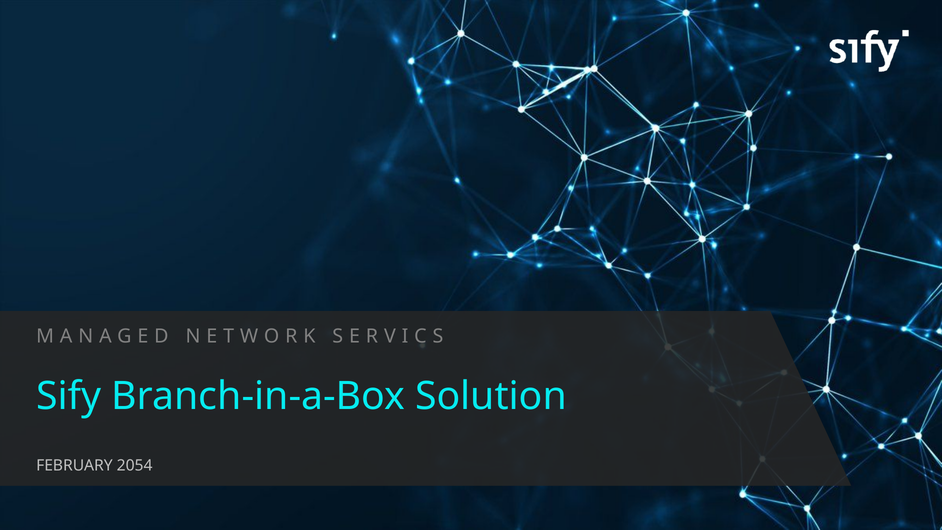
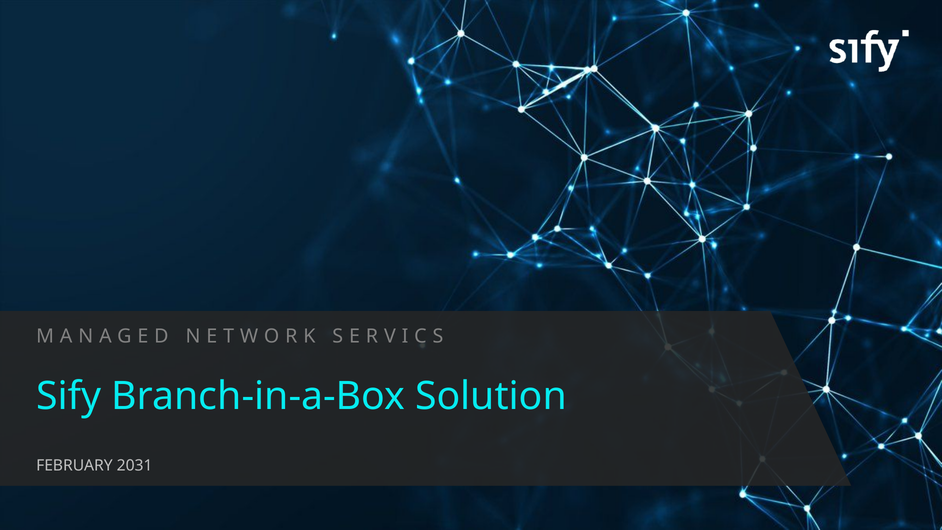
2054: 2054 -> 2031
